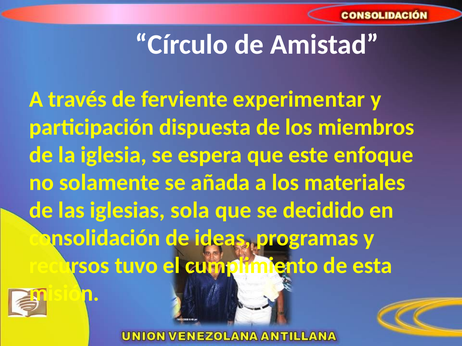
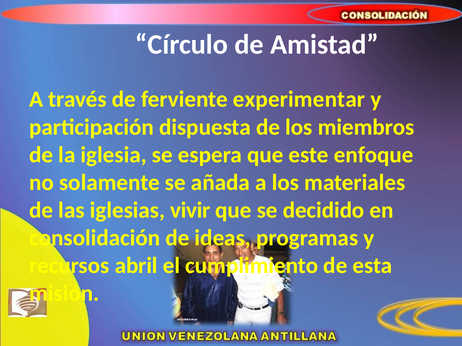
sola: sola -> vivir
tuvo: tuvo -> abril
